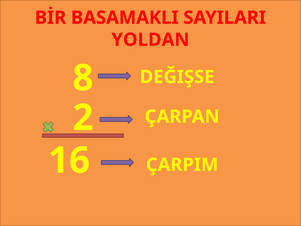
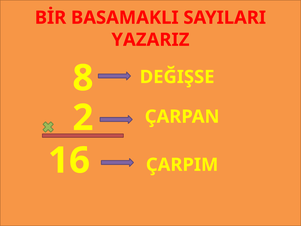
YOLDAN: YOLDAN -> YAZARIZ
